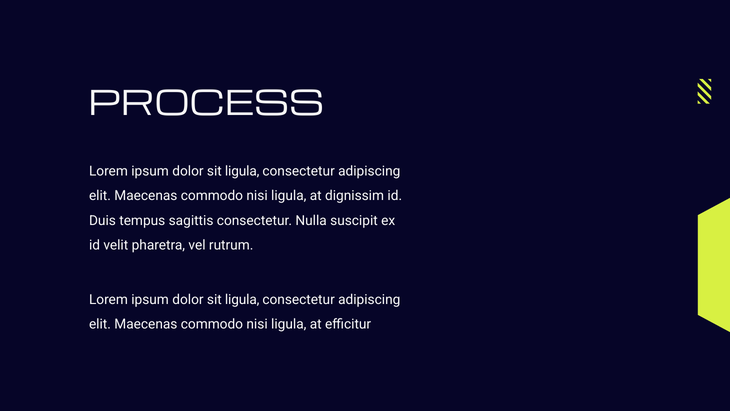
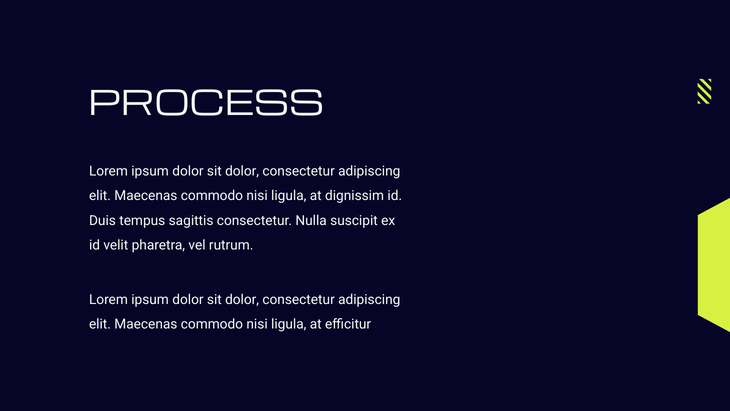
ligula at (242, 171): ligula -> dolor
ligula at (242, 299): ligula -> dolor
